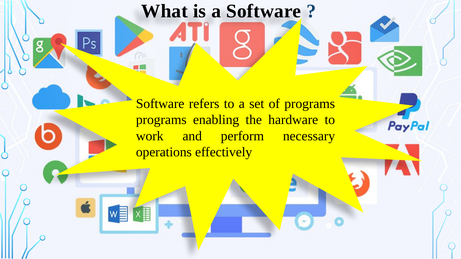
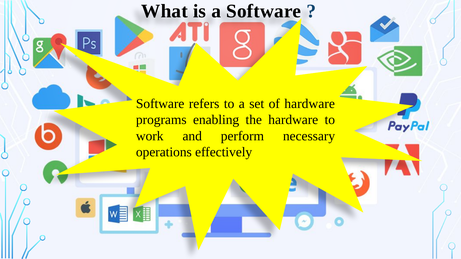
of programs: programs -> hardware
